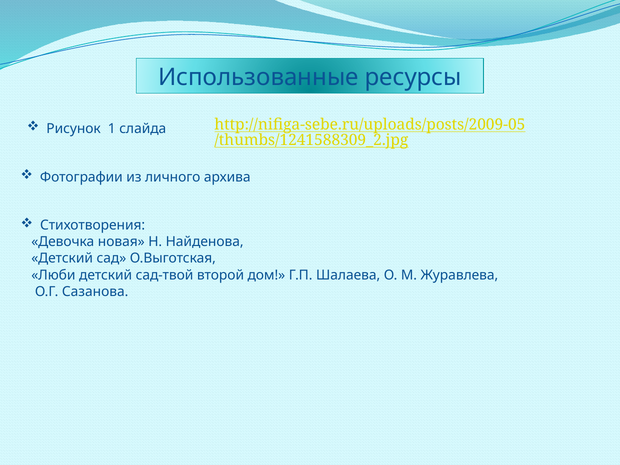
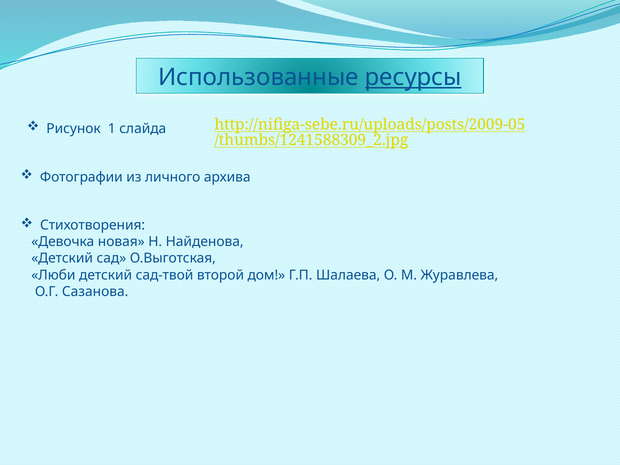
ресурсы underline: none -> present
